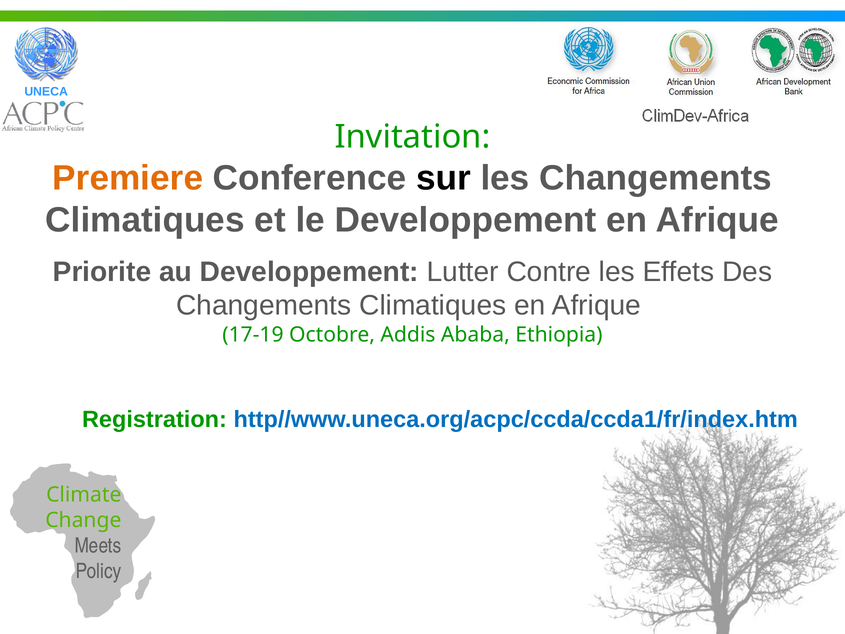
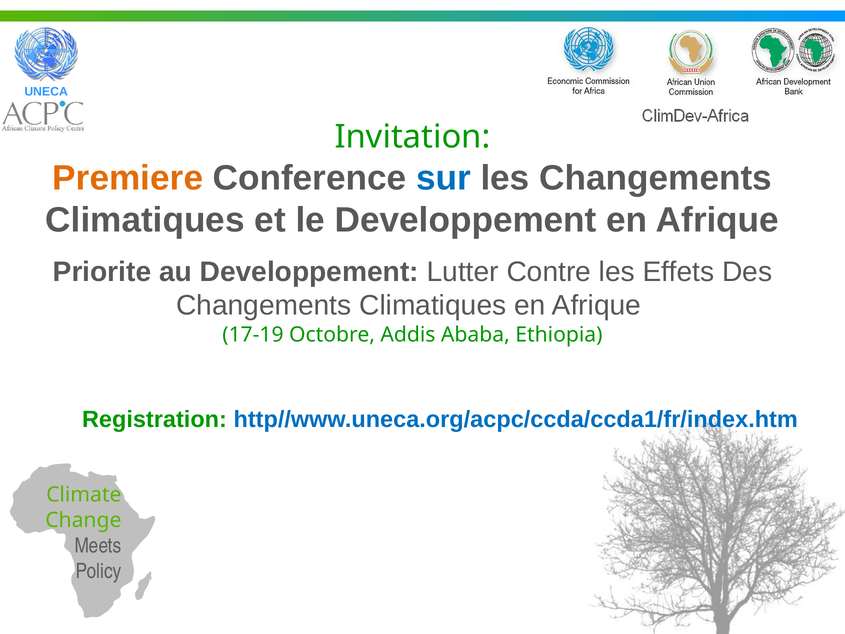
sur colour: black -> blue
